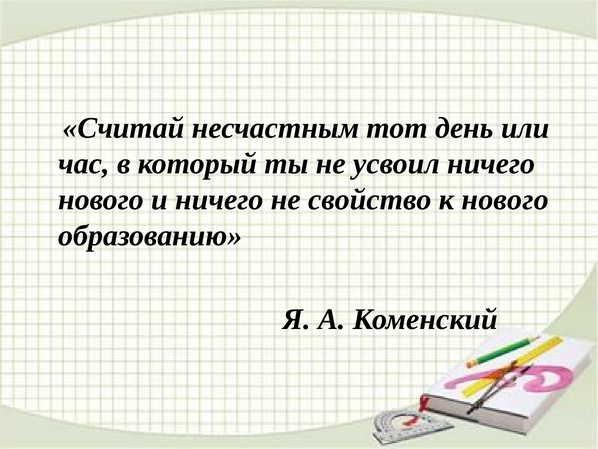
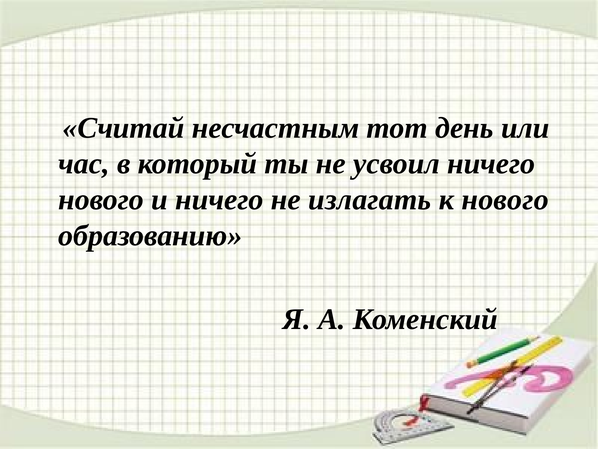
свойство: свойство -> излагать
